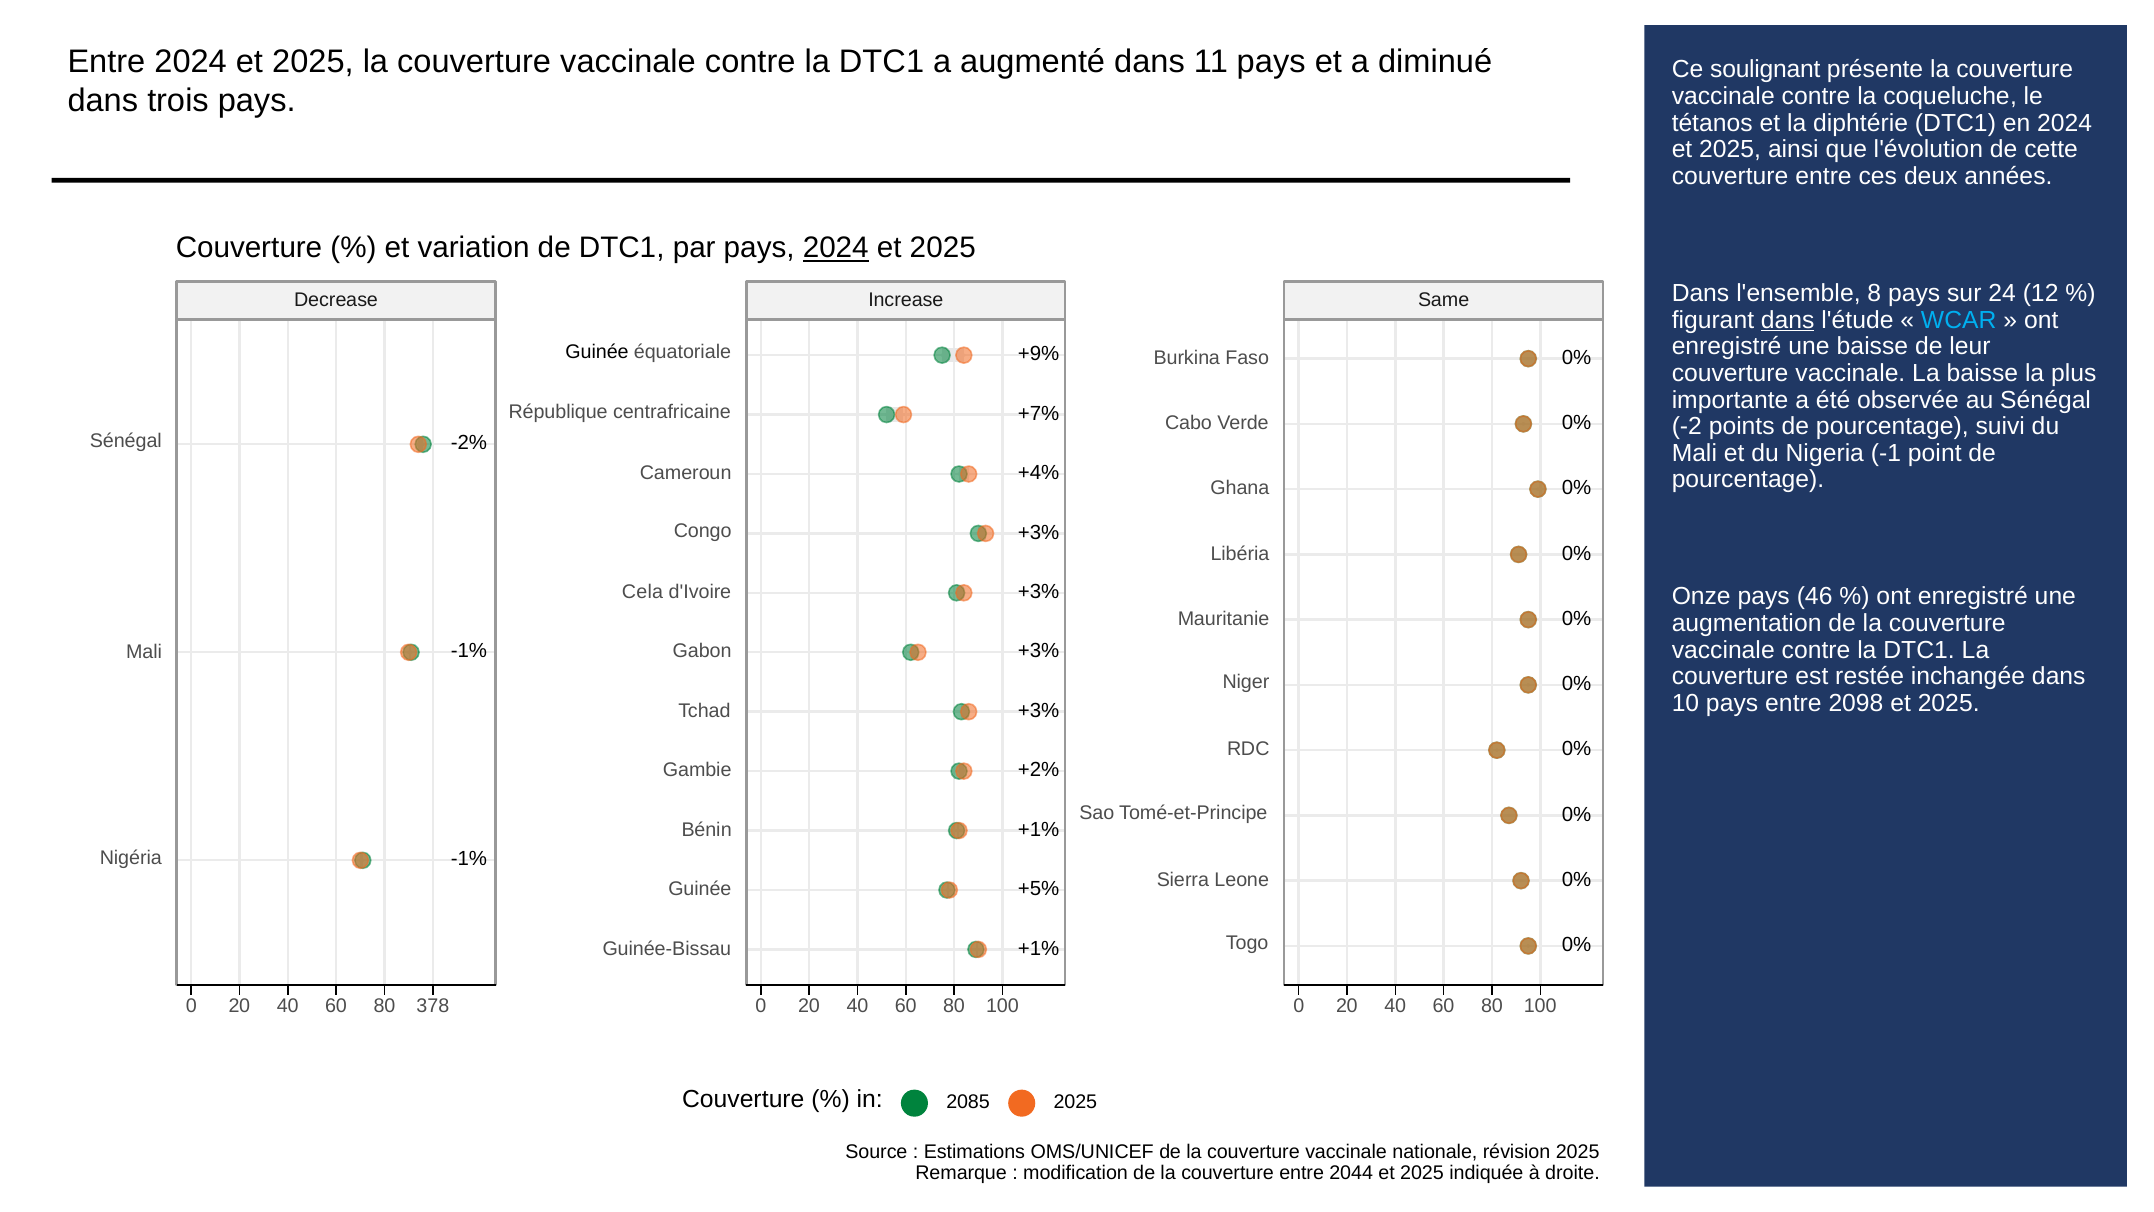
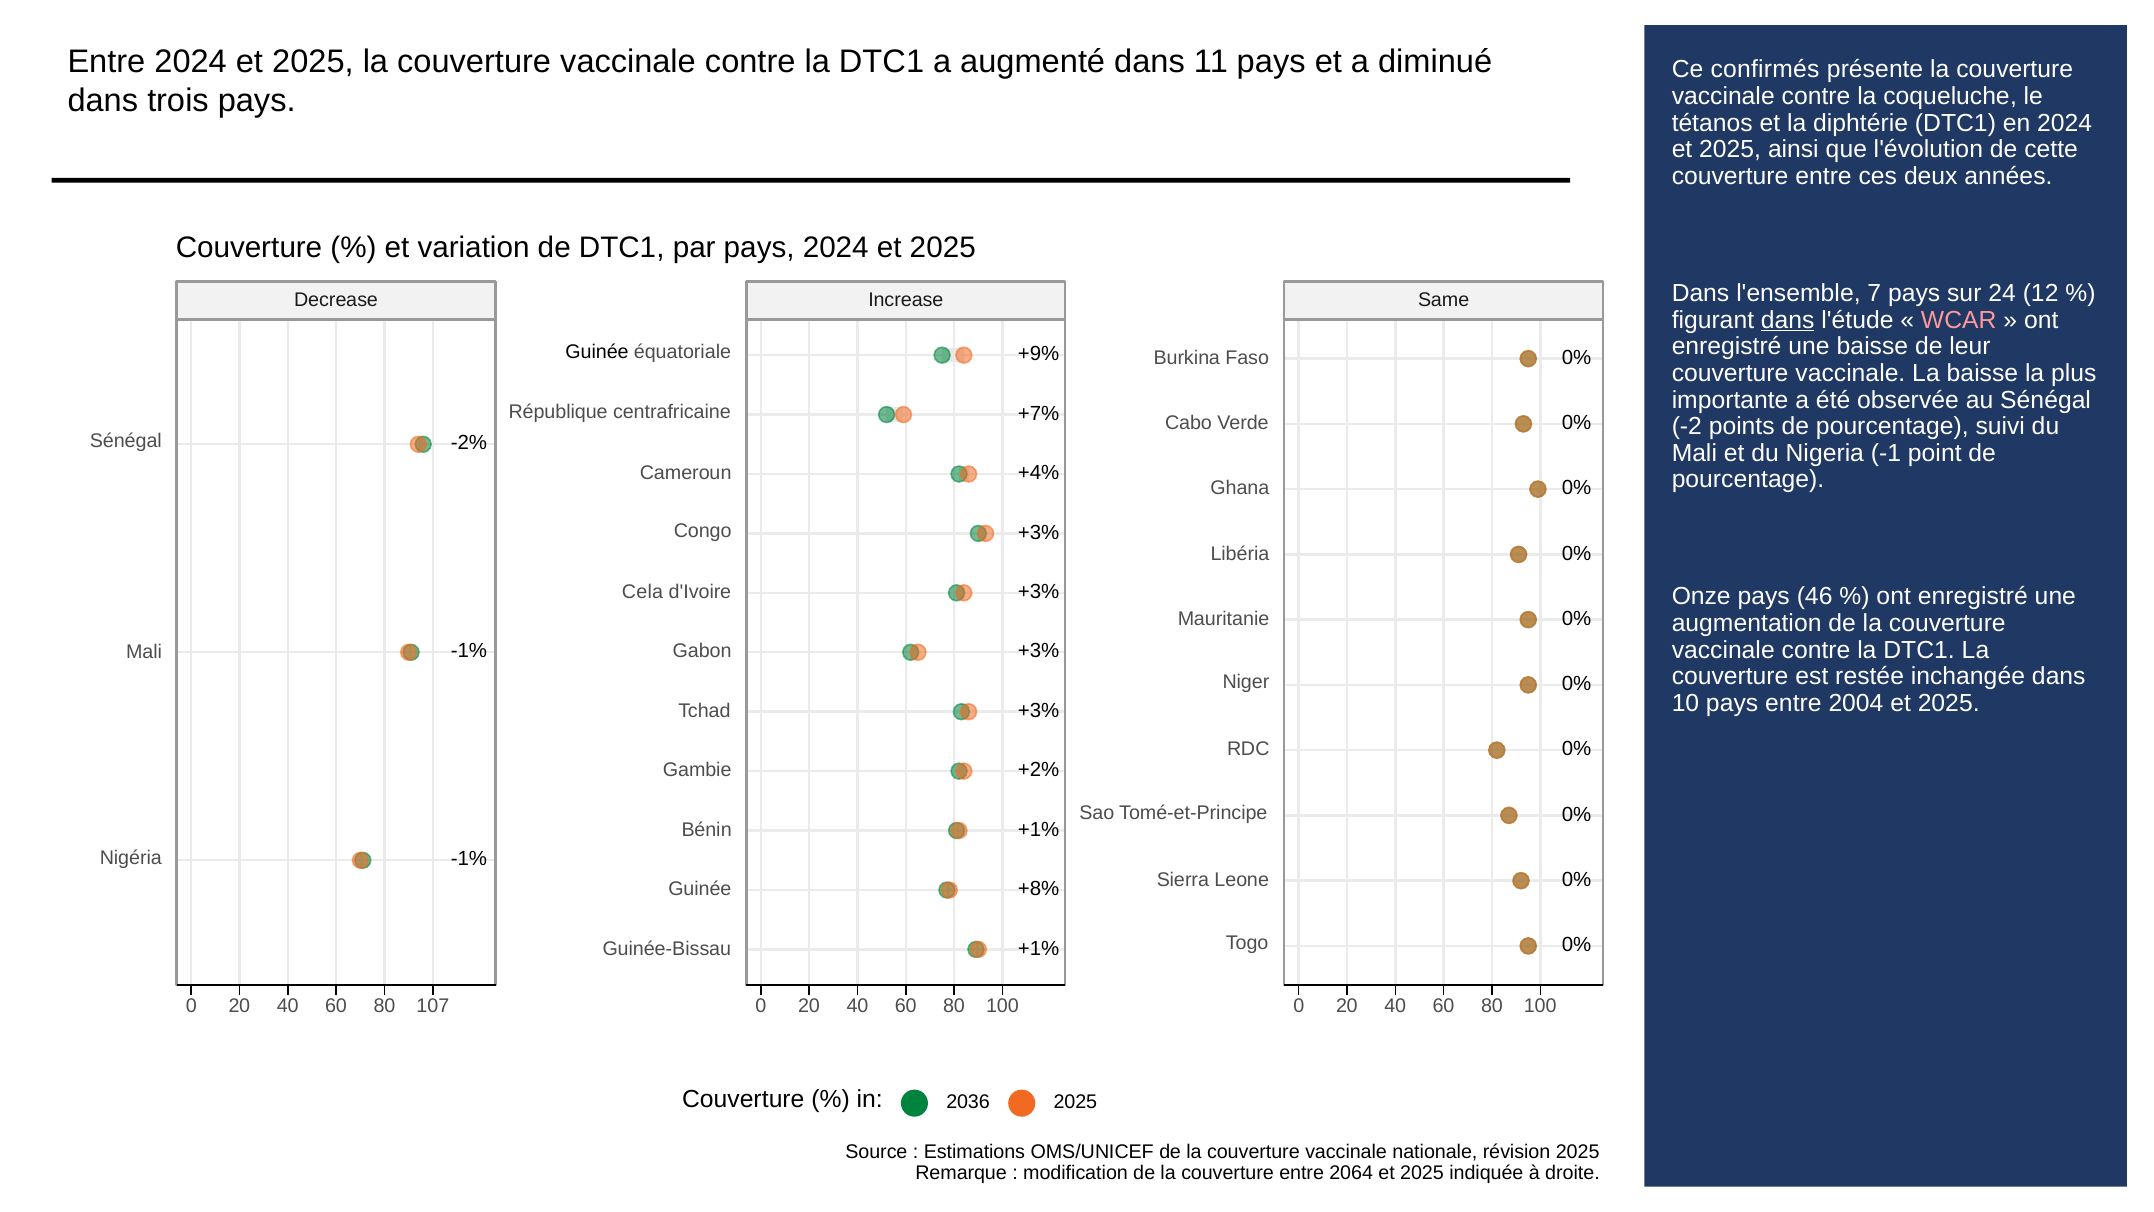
soulignant: soulignant -> confirmés
2024 at (836, 248) underline: present -> none
8: 8 -> 7
WCAR colour: light blue -> pink
2098: 2098 -> 2004
+5%: +5% -> +8%
378: 378 -> 107
2085: 2085 -> 2036
2044: 2044 -> 2064
